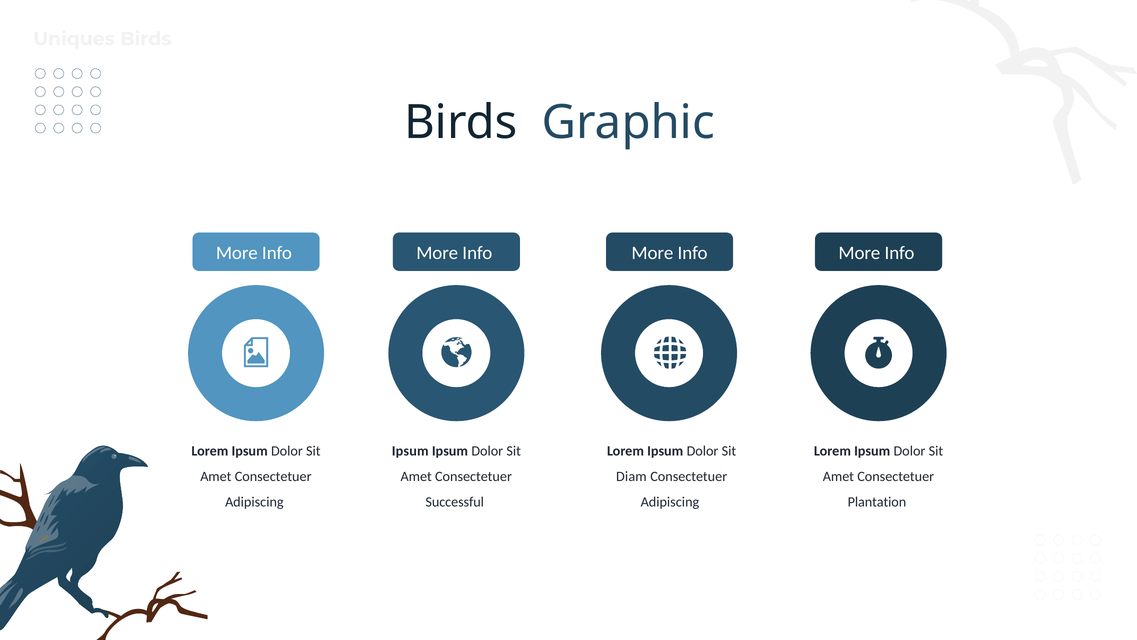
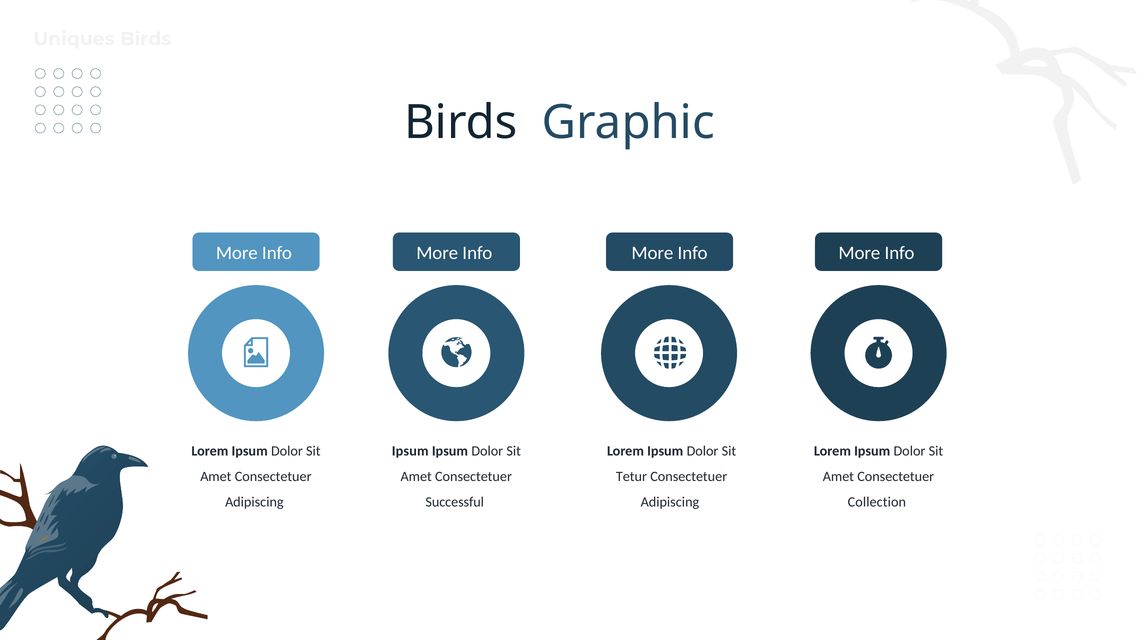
Diam: Diam -> Tetur
Plantation: Plantation -> Collection
